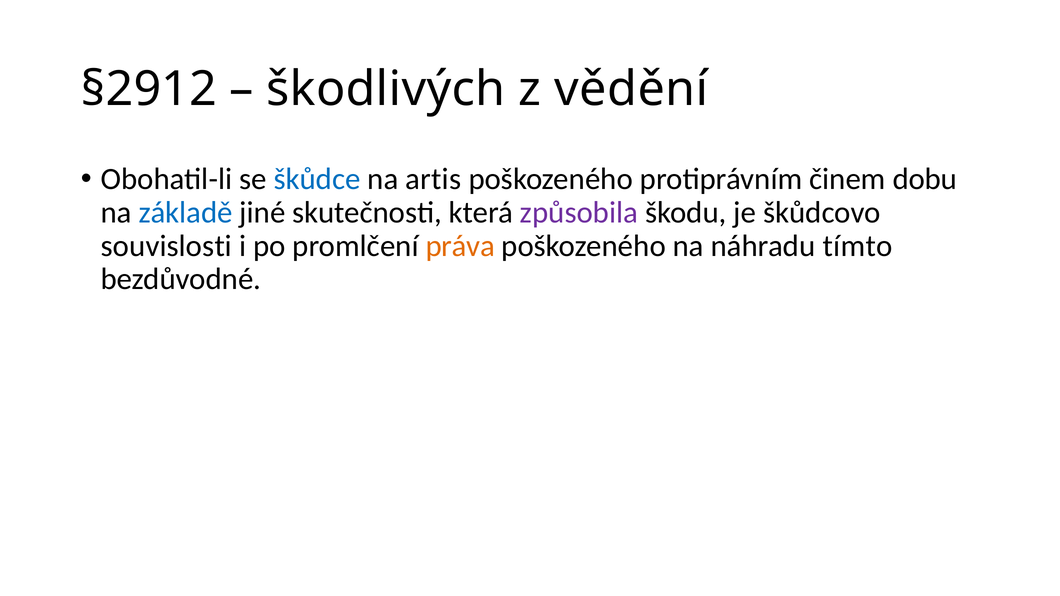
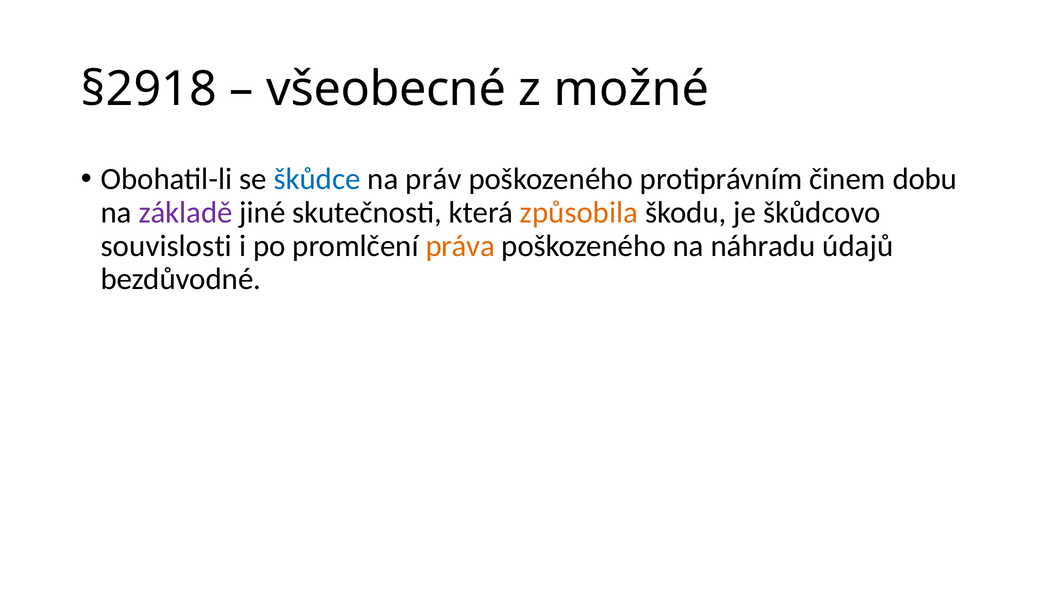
§2912: §2912 -> §2918
škodlivých: škodlivých -> všeobecné
vědění: vědění -> možné
artis: artis -> práv
základě colour: blue -> purple
způsobila colour: purple -> orange
tímto: tímto -> údajů
